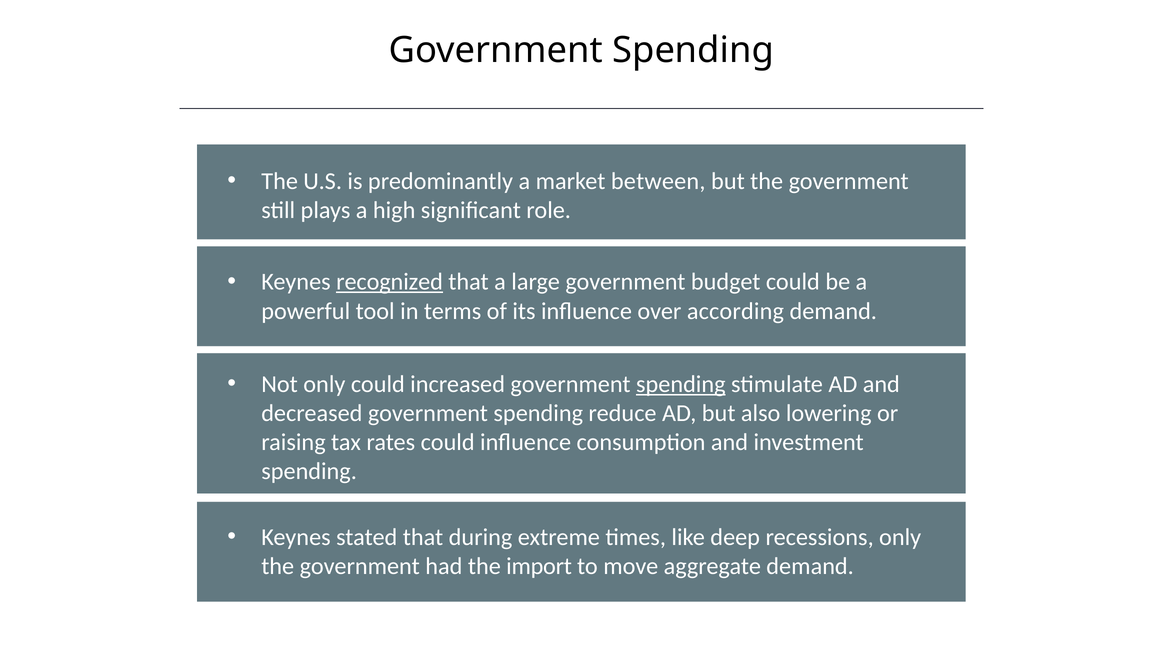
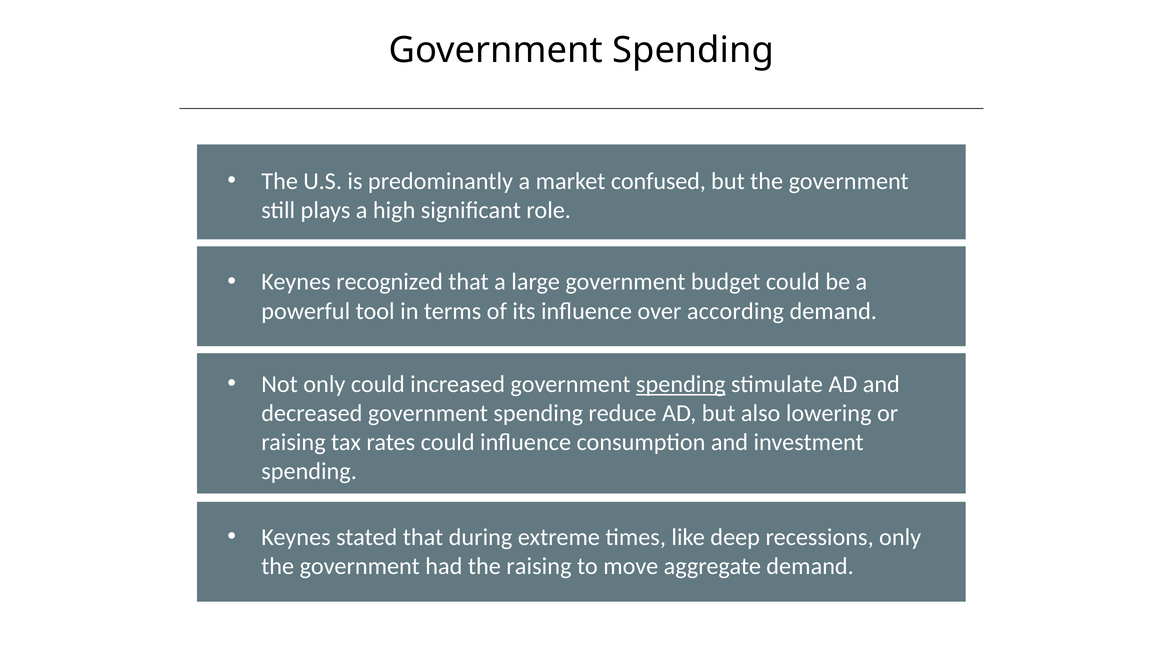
between: between -> confused
recognized underline: present -> none
the import: import -> raising
